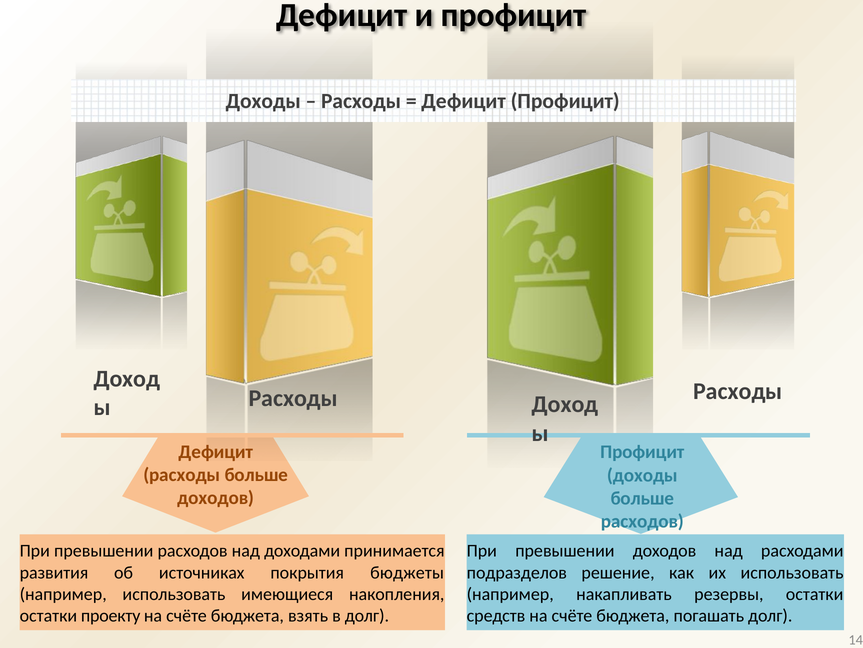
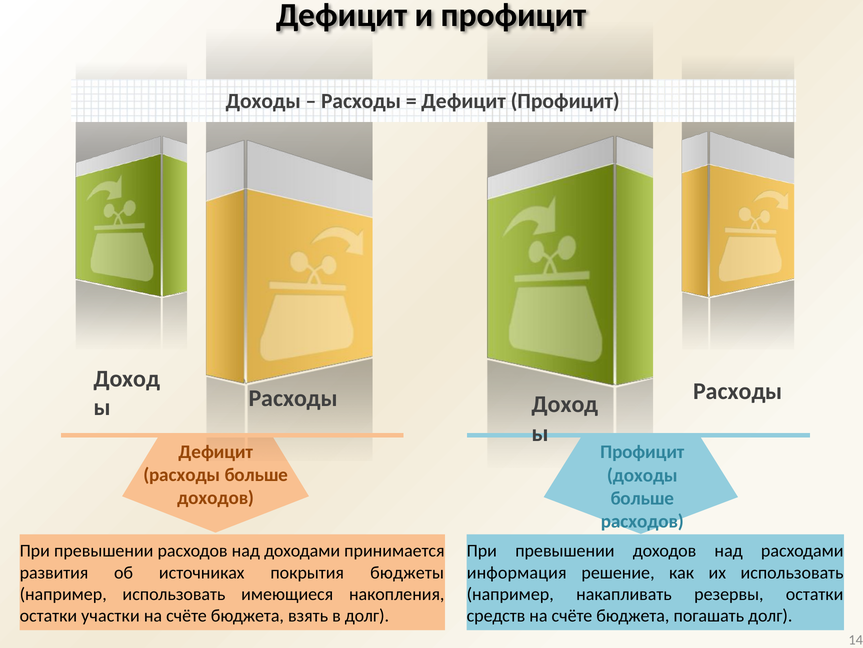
подразделов: подразделов -> информация
проекту: проекту -> участки
